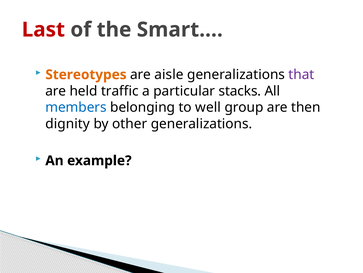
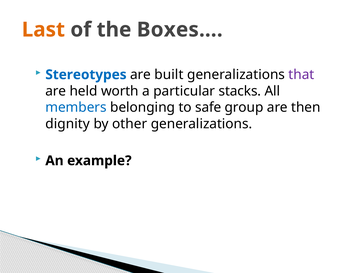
Last colour: red -> orange
Smart…: Smart… -> Boxes…
Stereotypes colour: orange -> blue
aisle: aisle -> built
traffic: traffic -> worth
well: well -> safe
